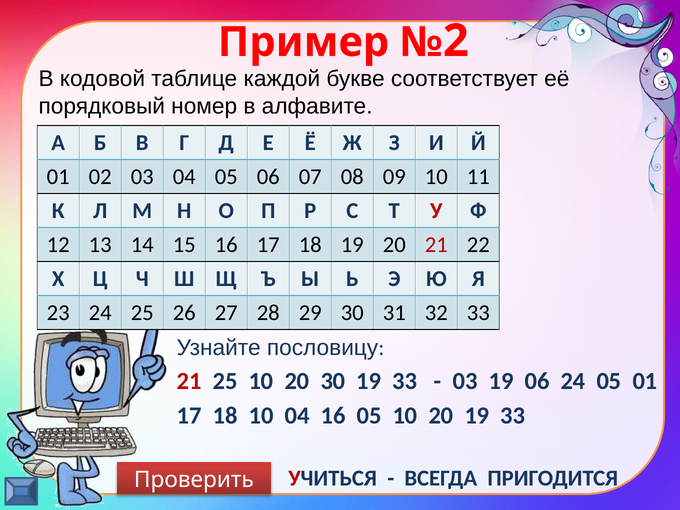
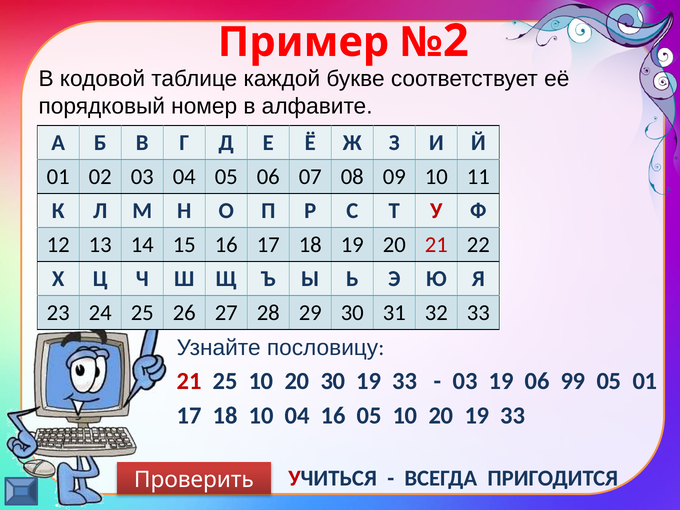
06 24: 24 -> 99
